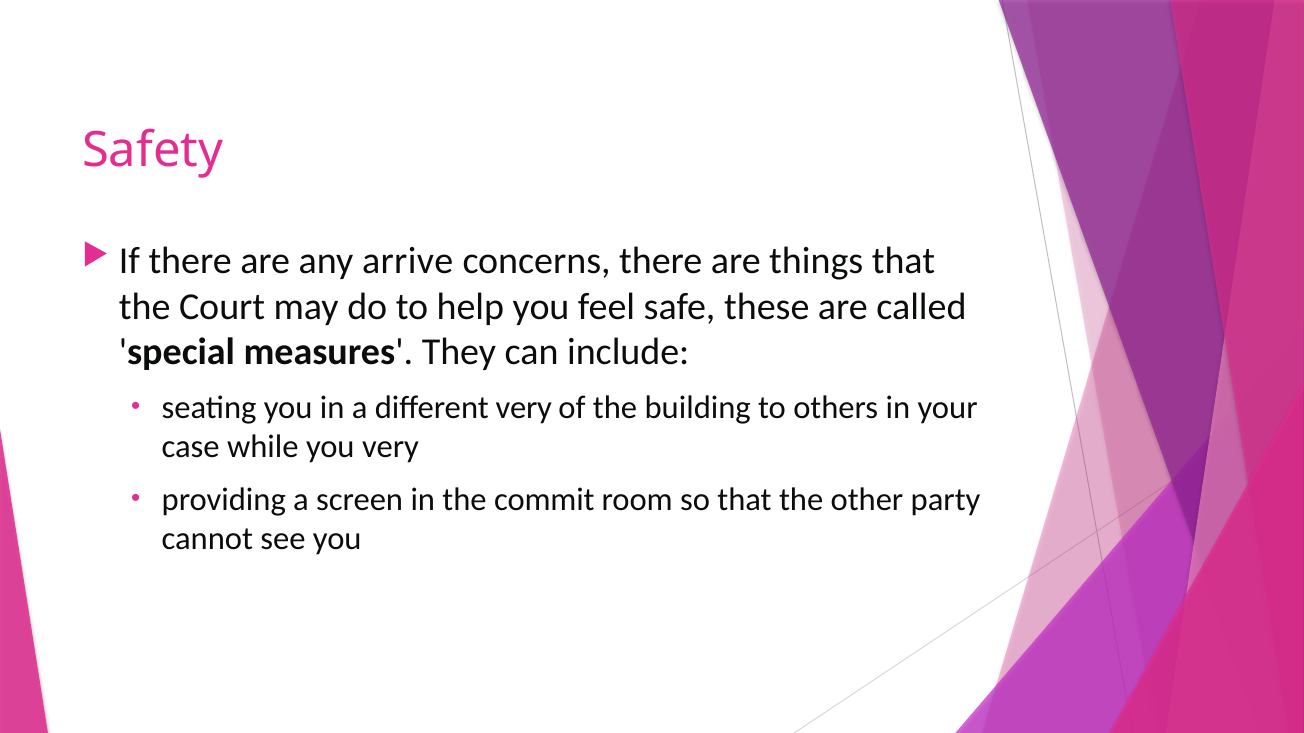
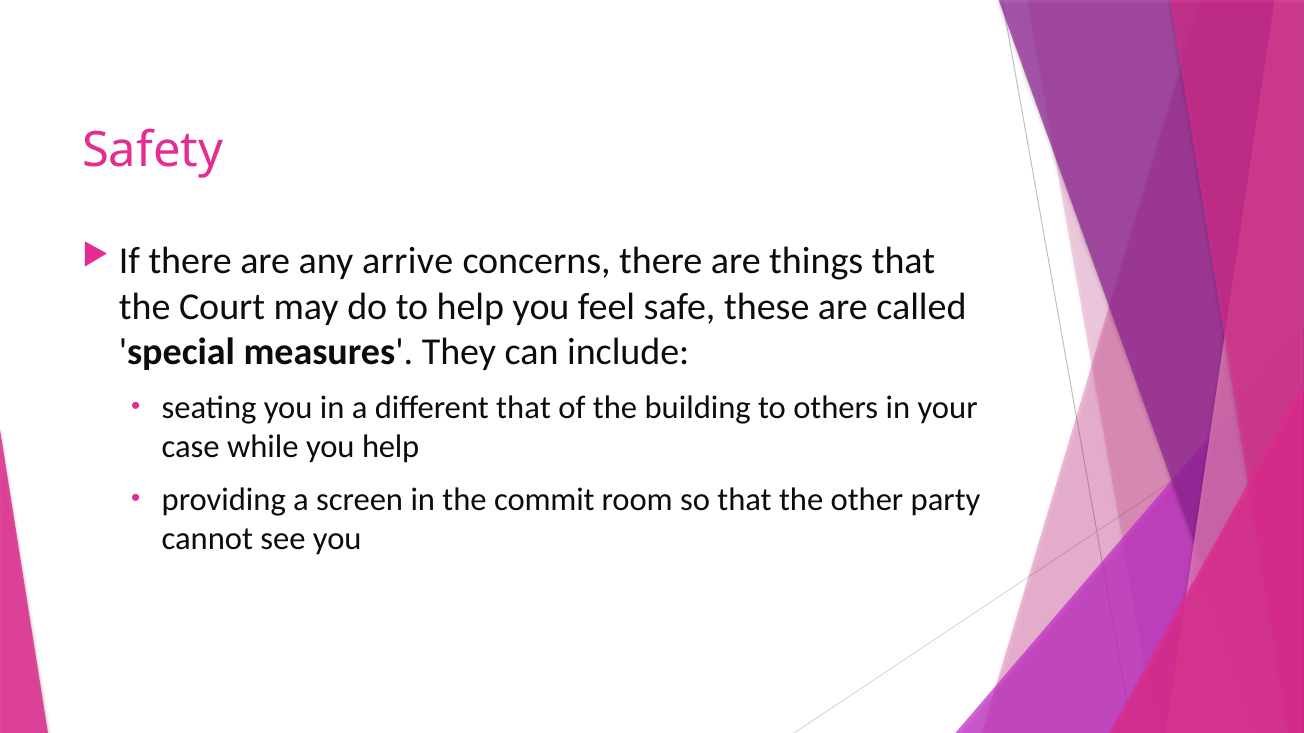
different very: very -> that
you very: very -> help
